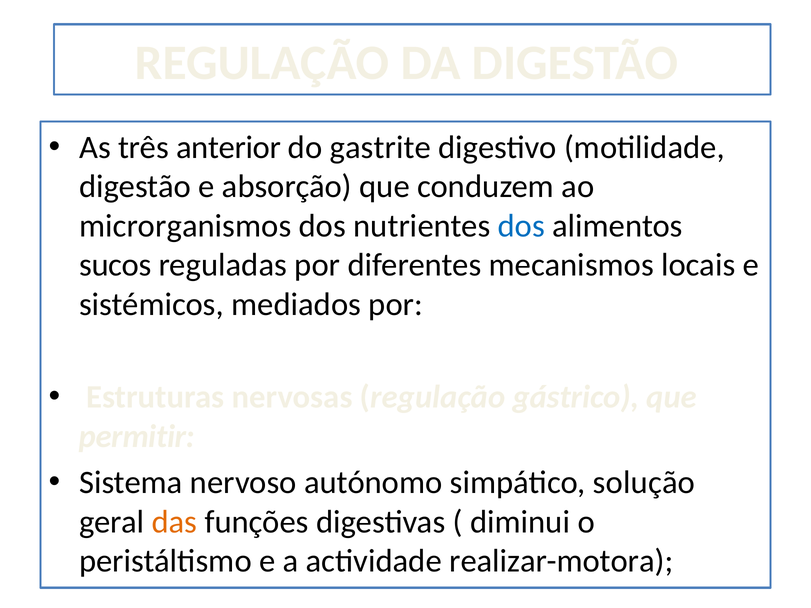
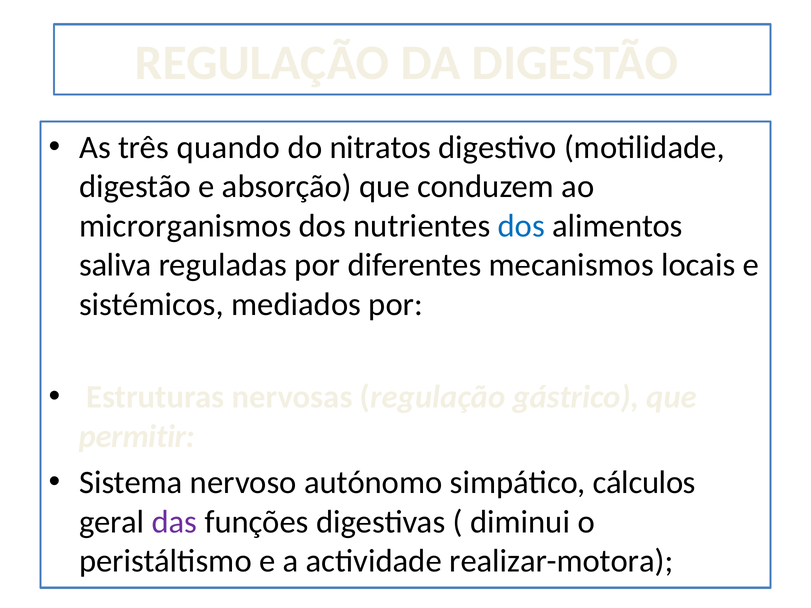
anterior: anterior -> quando
gastrite: gastrite -> nitratos
sucos: sucos -> saliva
solução: solução -> cálculos
das colour: orange -> purple
